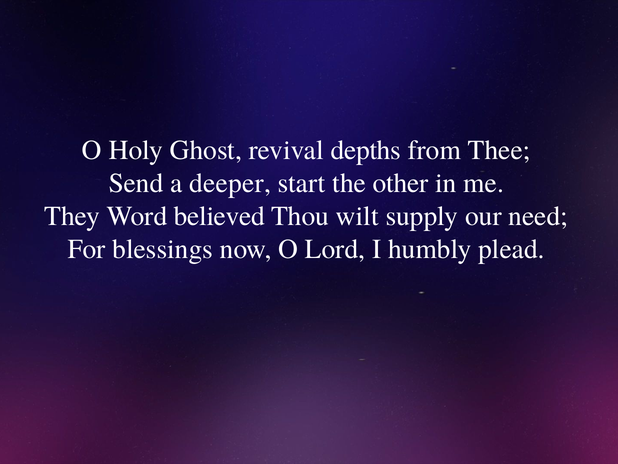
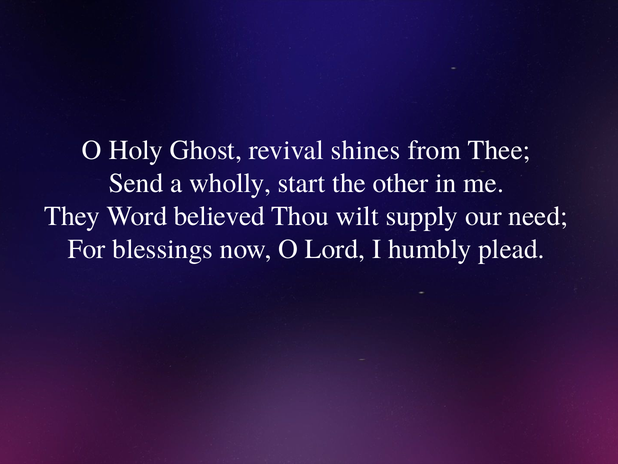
depths: depths -> shines
deeper: deeper -> wholly
